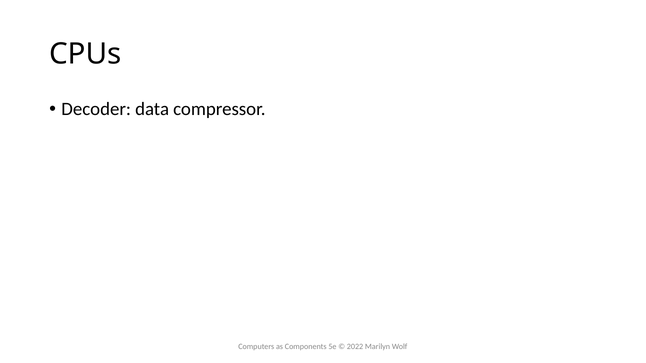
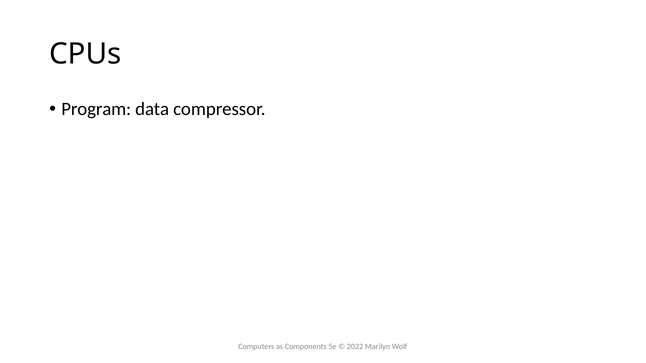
Decoder: Decoder -> Program
